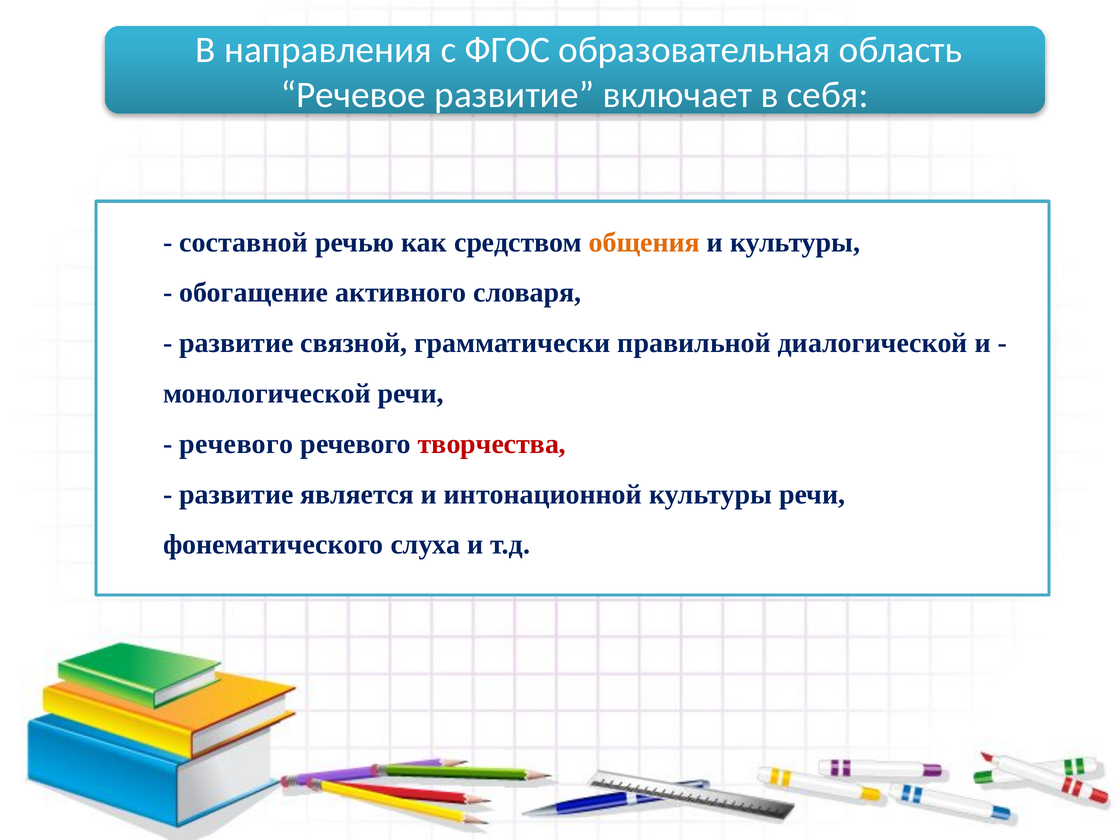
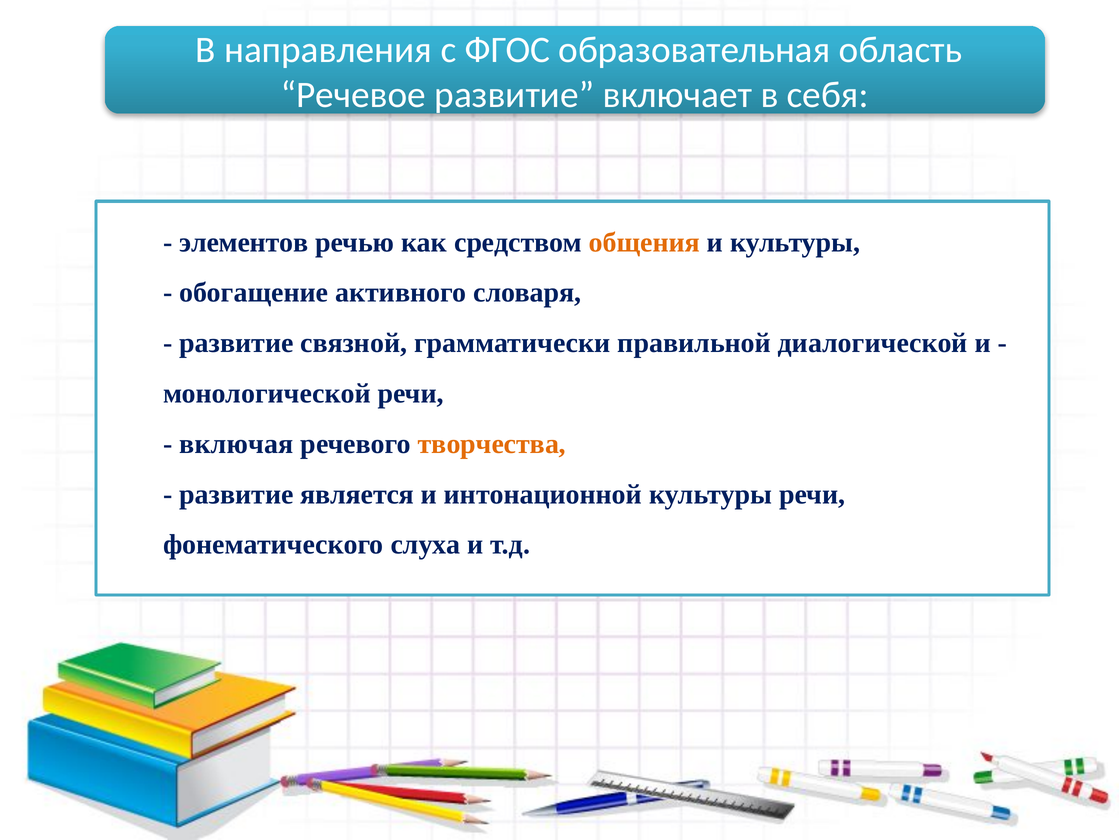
составной: составной -> элементов
речевого at (236, 443): речевого -> включая
творчества colour: red -> orange
